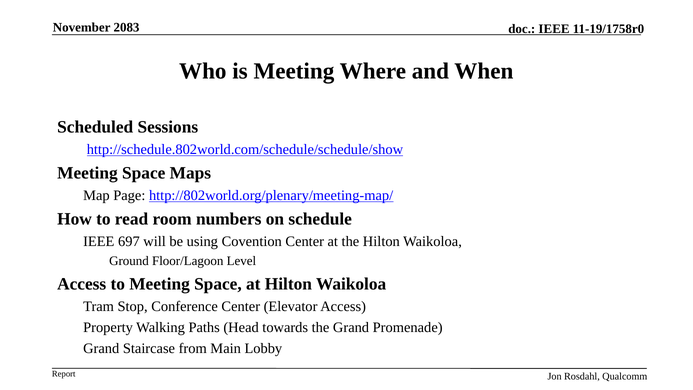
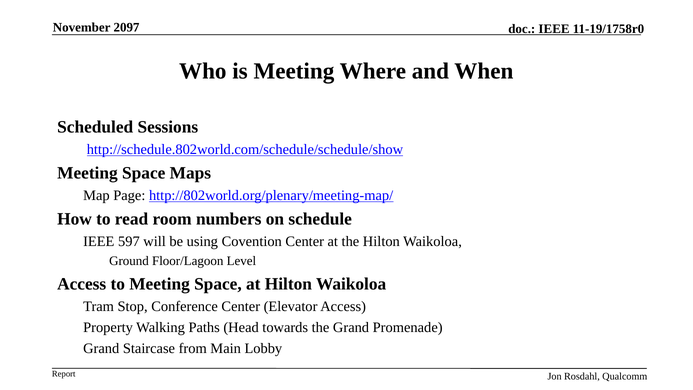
2083: 2083 -> 2097
697: 697 -> 597
